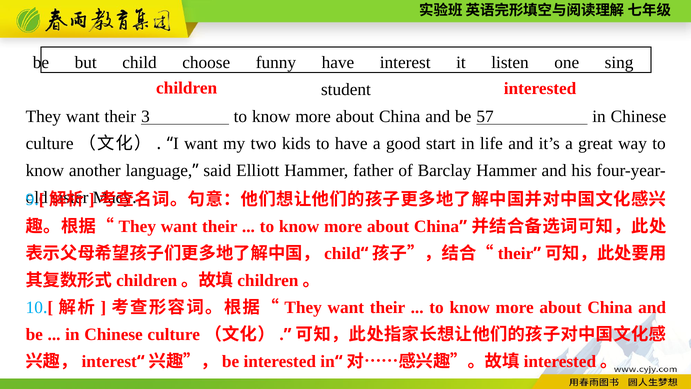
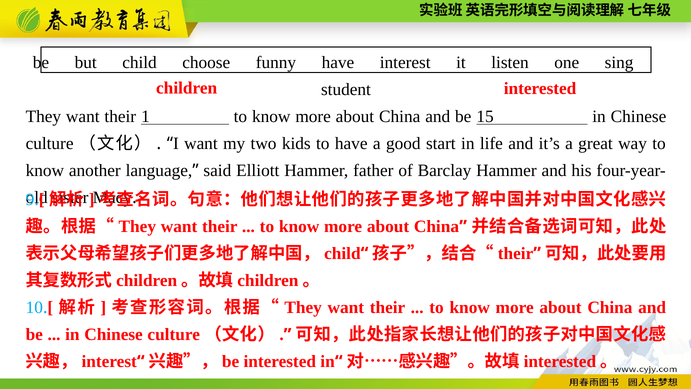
3: 3 -> 1
57: 57 -> 15
